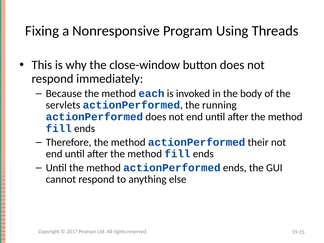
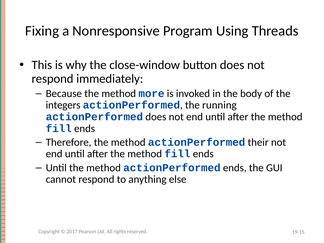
each: each -> more
servlets: servlets -> integers
